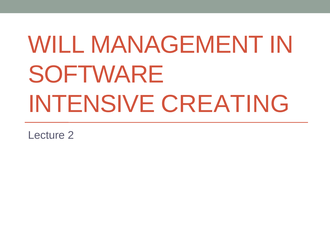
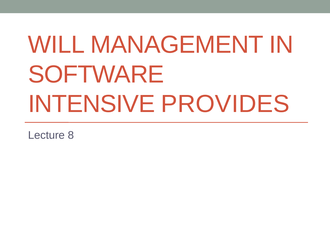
CREATING: CREATING -> PROVIDES
2: 2 -> 8
